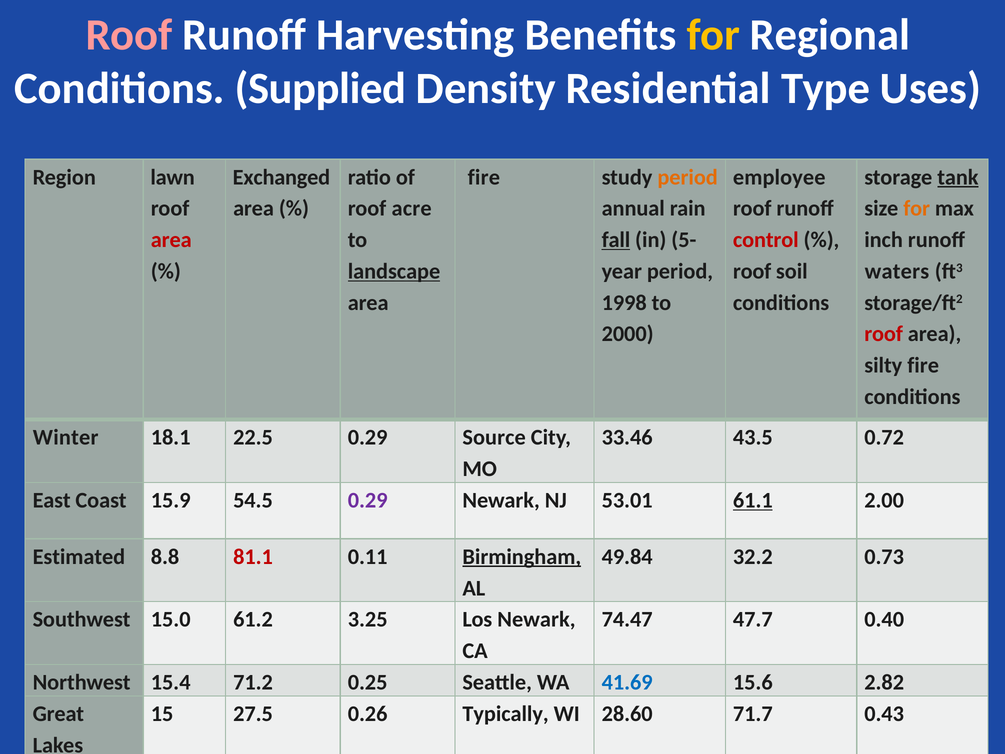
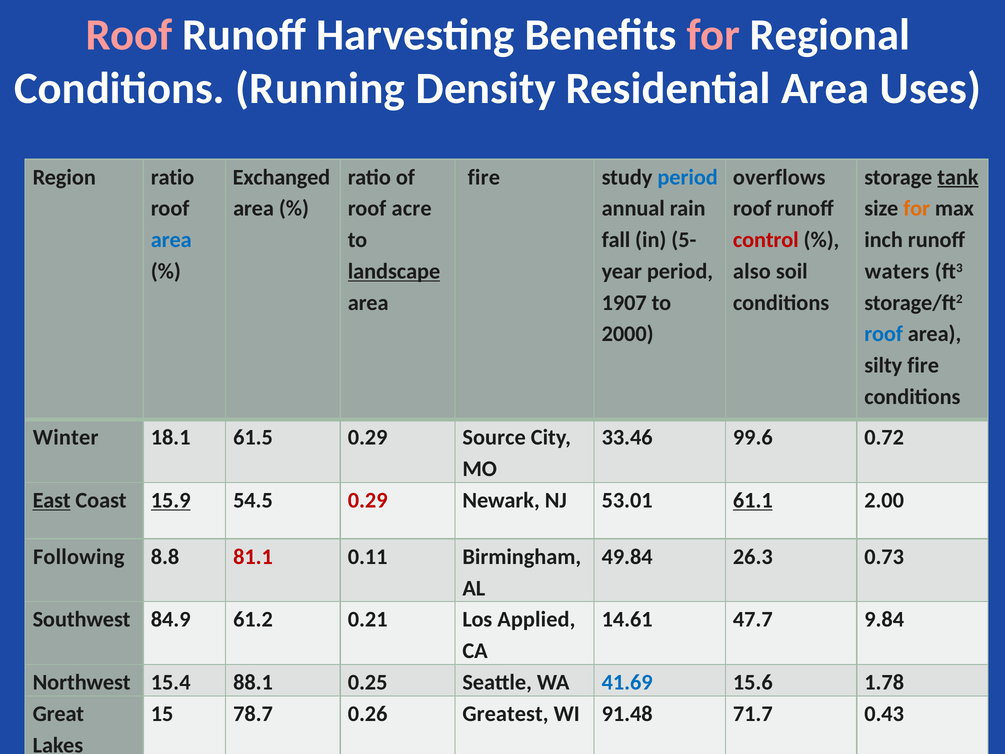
for at (713, 35) colour: yellow -> pink
Supplied: Supplied -> Running
Residential Type: Type -> Area
Region lawn: lawn -> ratio
period at (688, 177) colour: orange -> blue
employee: employee -> overflows
area at (171, 240) colour: red -> blue
fall underline: present -> none
roof at (752, 271): roof -> also
1998: 1998 -> 1907
roof at (884, 334) colour: red -> blue
22.5: 22.5 -> 61.5
43.5: 43.5 -> 99.6
East underline: none -> present
15.9 underline: none -> present
0.29 at (368, 500) colour: purple -> red
Estimated: Estimated -> Following
Birmingham underline: present -> none
32.2: 32.2 -> 26.3
15.0: 15.0 -> 84.9
3.25: 3.25 -> 0.21
Los Newark: Newark -> Applied
74.47: 74.47 -> 14.61
0.40: 0.40 -> 9.84
71.2: 71.2 -> 88.1
2.82: 2.82 -> 1.78
27.5: 27.5 -> 78.7
Typically: Typically -> Greatest
28.60: 28.60 -> 91.48
